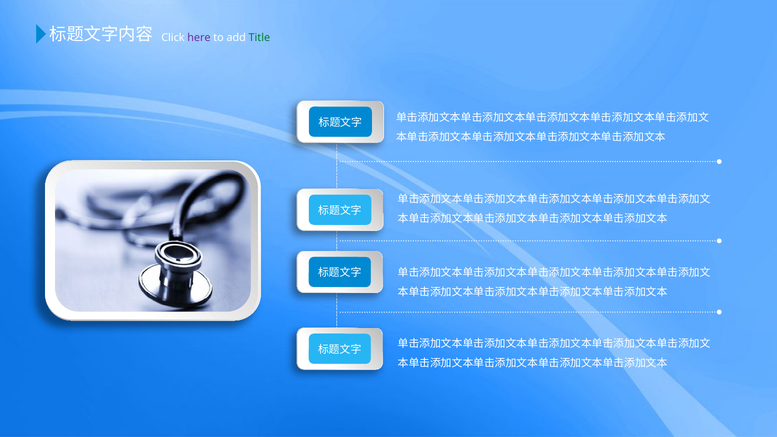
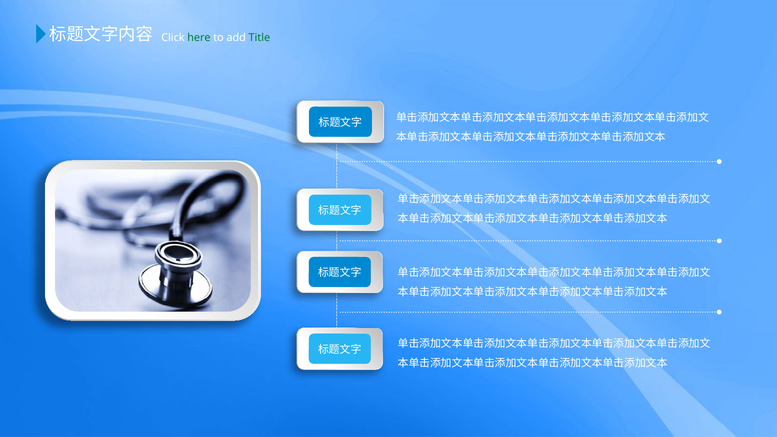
here colour: purple -> green
